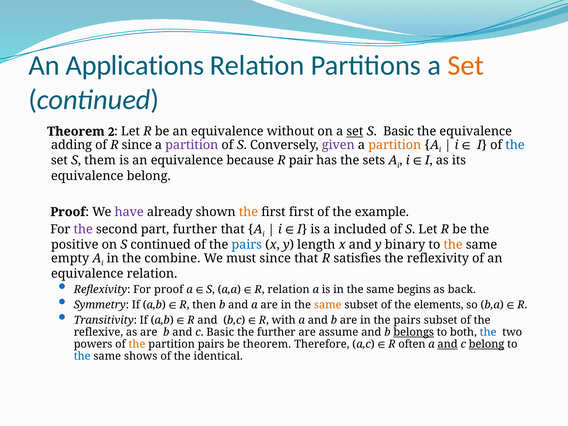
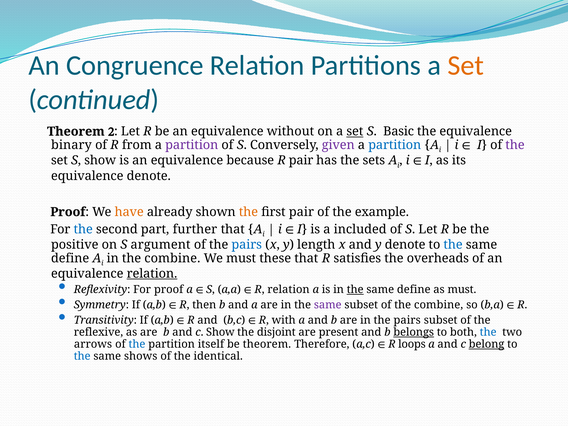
Applications: Applications -> Congruence
adding: adding -> binary
since at (137, 145): since -> from
partition at (395, 145) colour: orange -> blue
the at (515, 145) colour: blue -> purple
S them: them -> show
equivalence belong: belong -> denote
have colour: purple -> orange
first first: first -> pair
the at (83, 229) colour: purple -> blue
S continued: continued -> argument
y binary: binary -> denote
the at (453, 245) colour: orange -> blue
empty at (70, 258): empty -> define
must since: since -> these
the reflexivity: reflexivity -> overheads
relation at (152, 274) underline: none -> present
the at (355, 290) underline: none -> present
begins at (414, 290): begins -> define
as back: back -> must
same at (328, 305) colour: orange -> purple
of the elements: elements -> combine
c Basic: Basic -> Show
further at (276, 332): further -> disjoint
assume: assume -> present
powers: powers -> arrows
the at (137, 344) colour: orange -> blue
partition pairs: pairs -> itself
often: often -> loops
and at (448, 344) underline: present -> none
